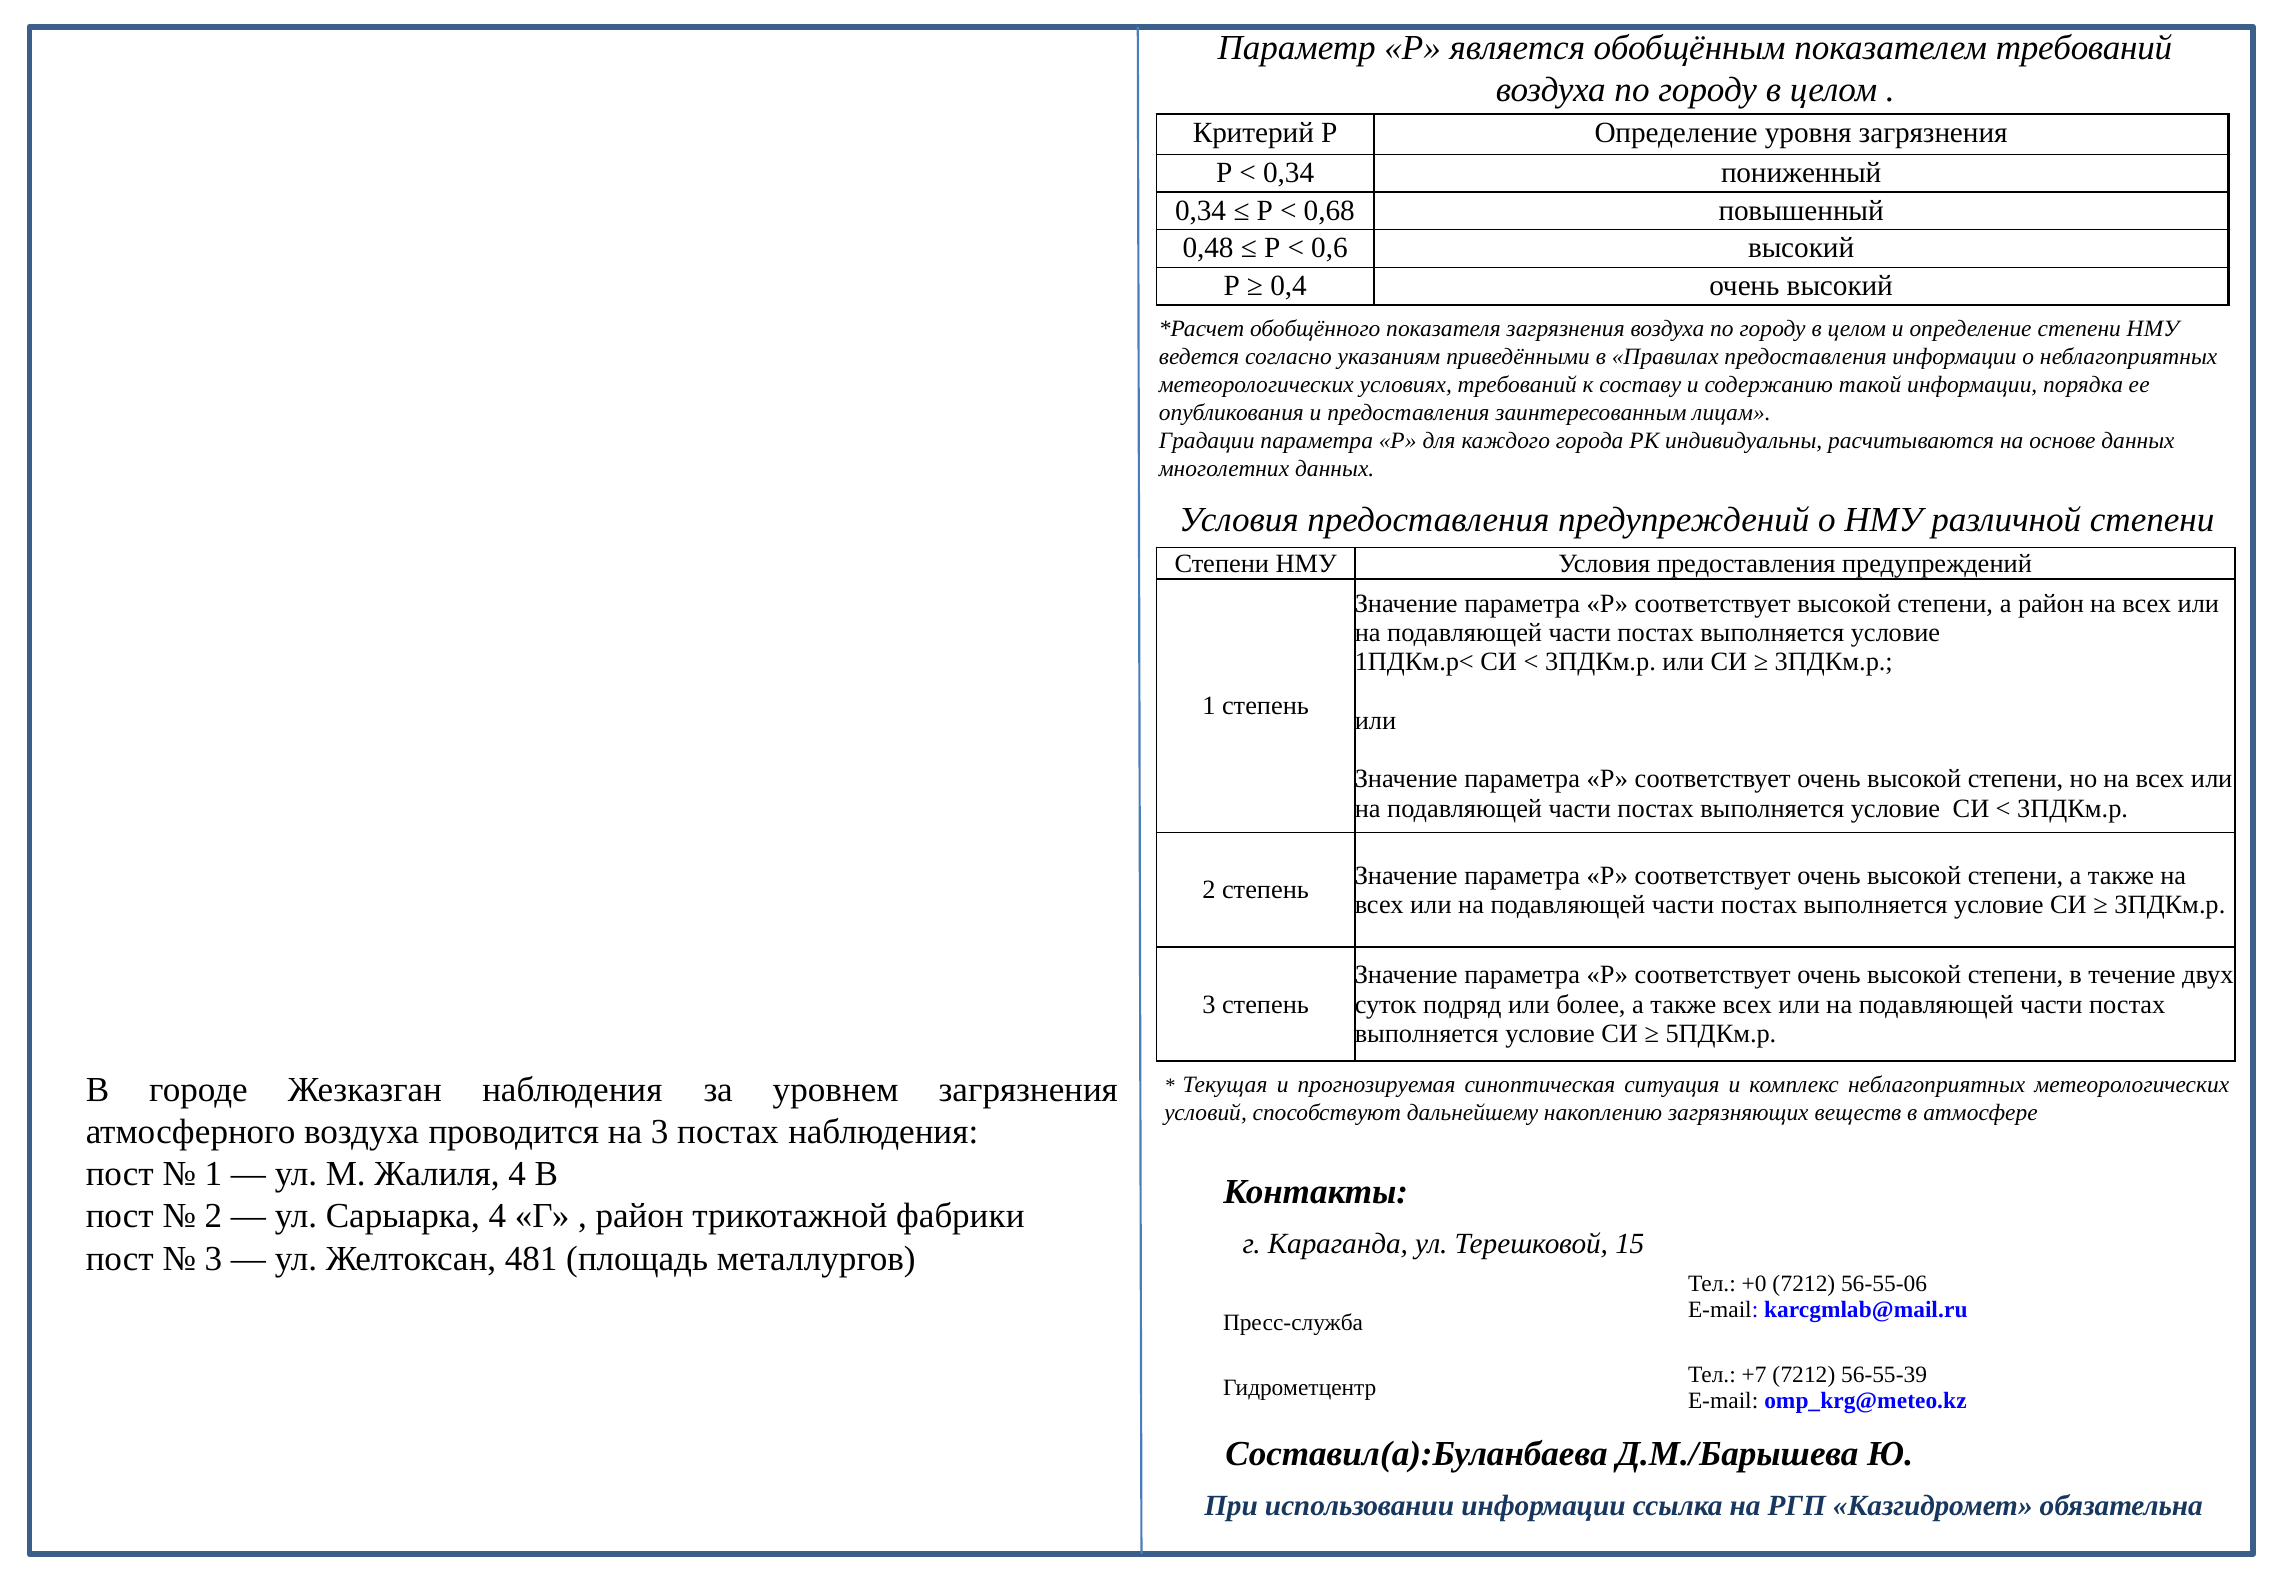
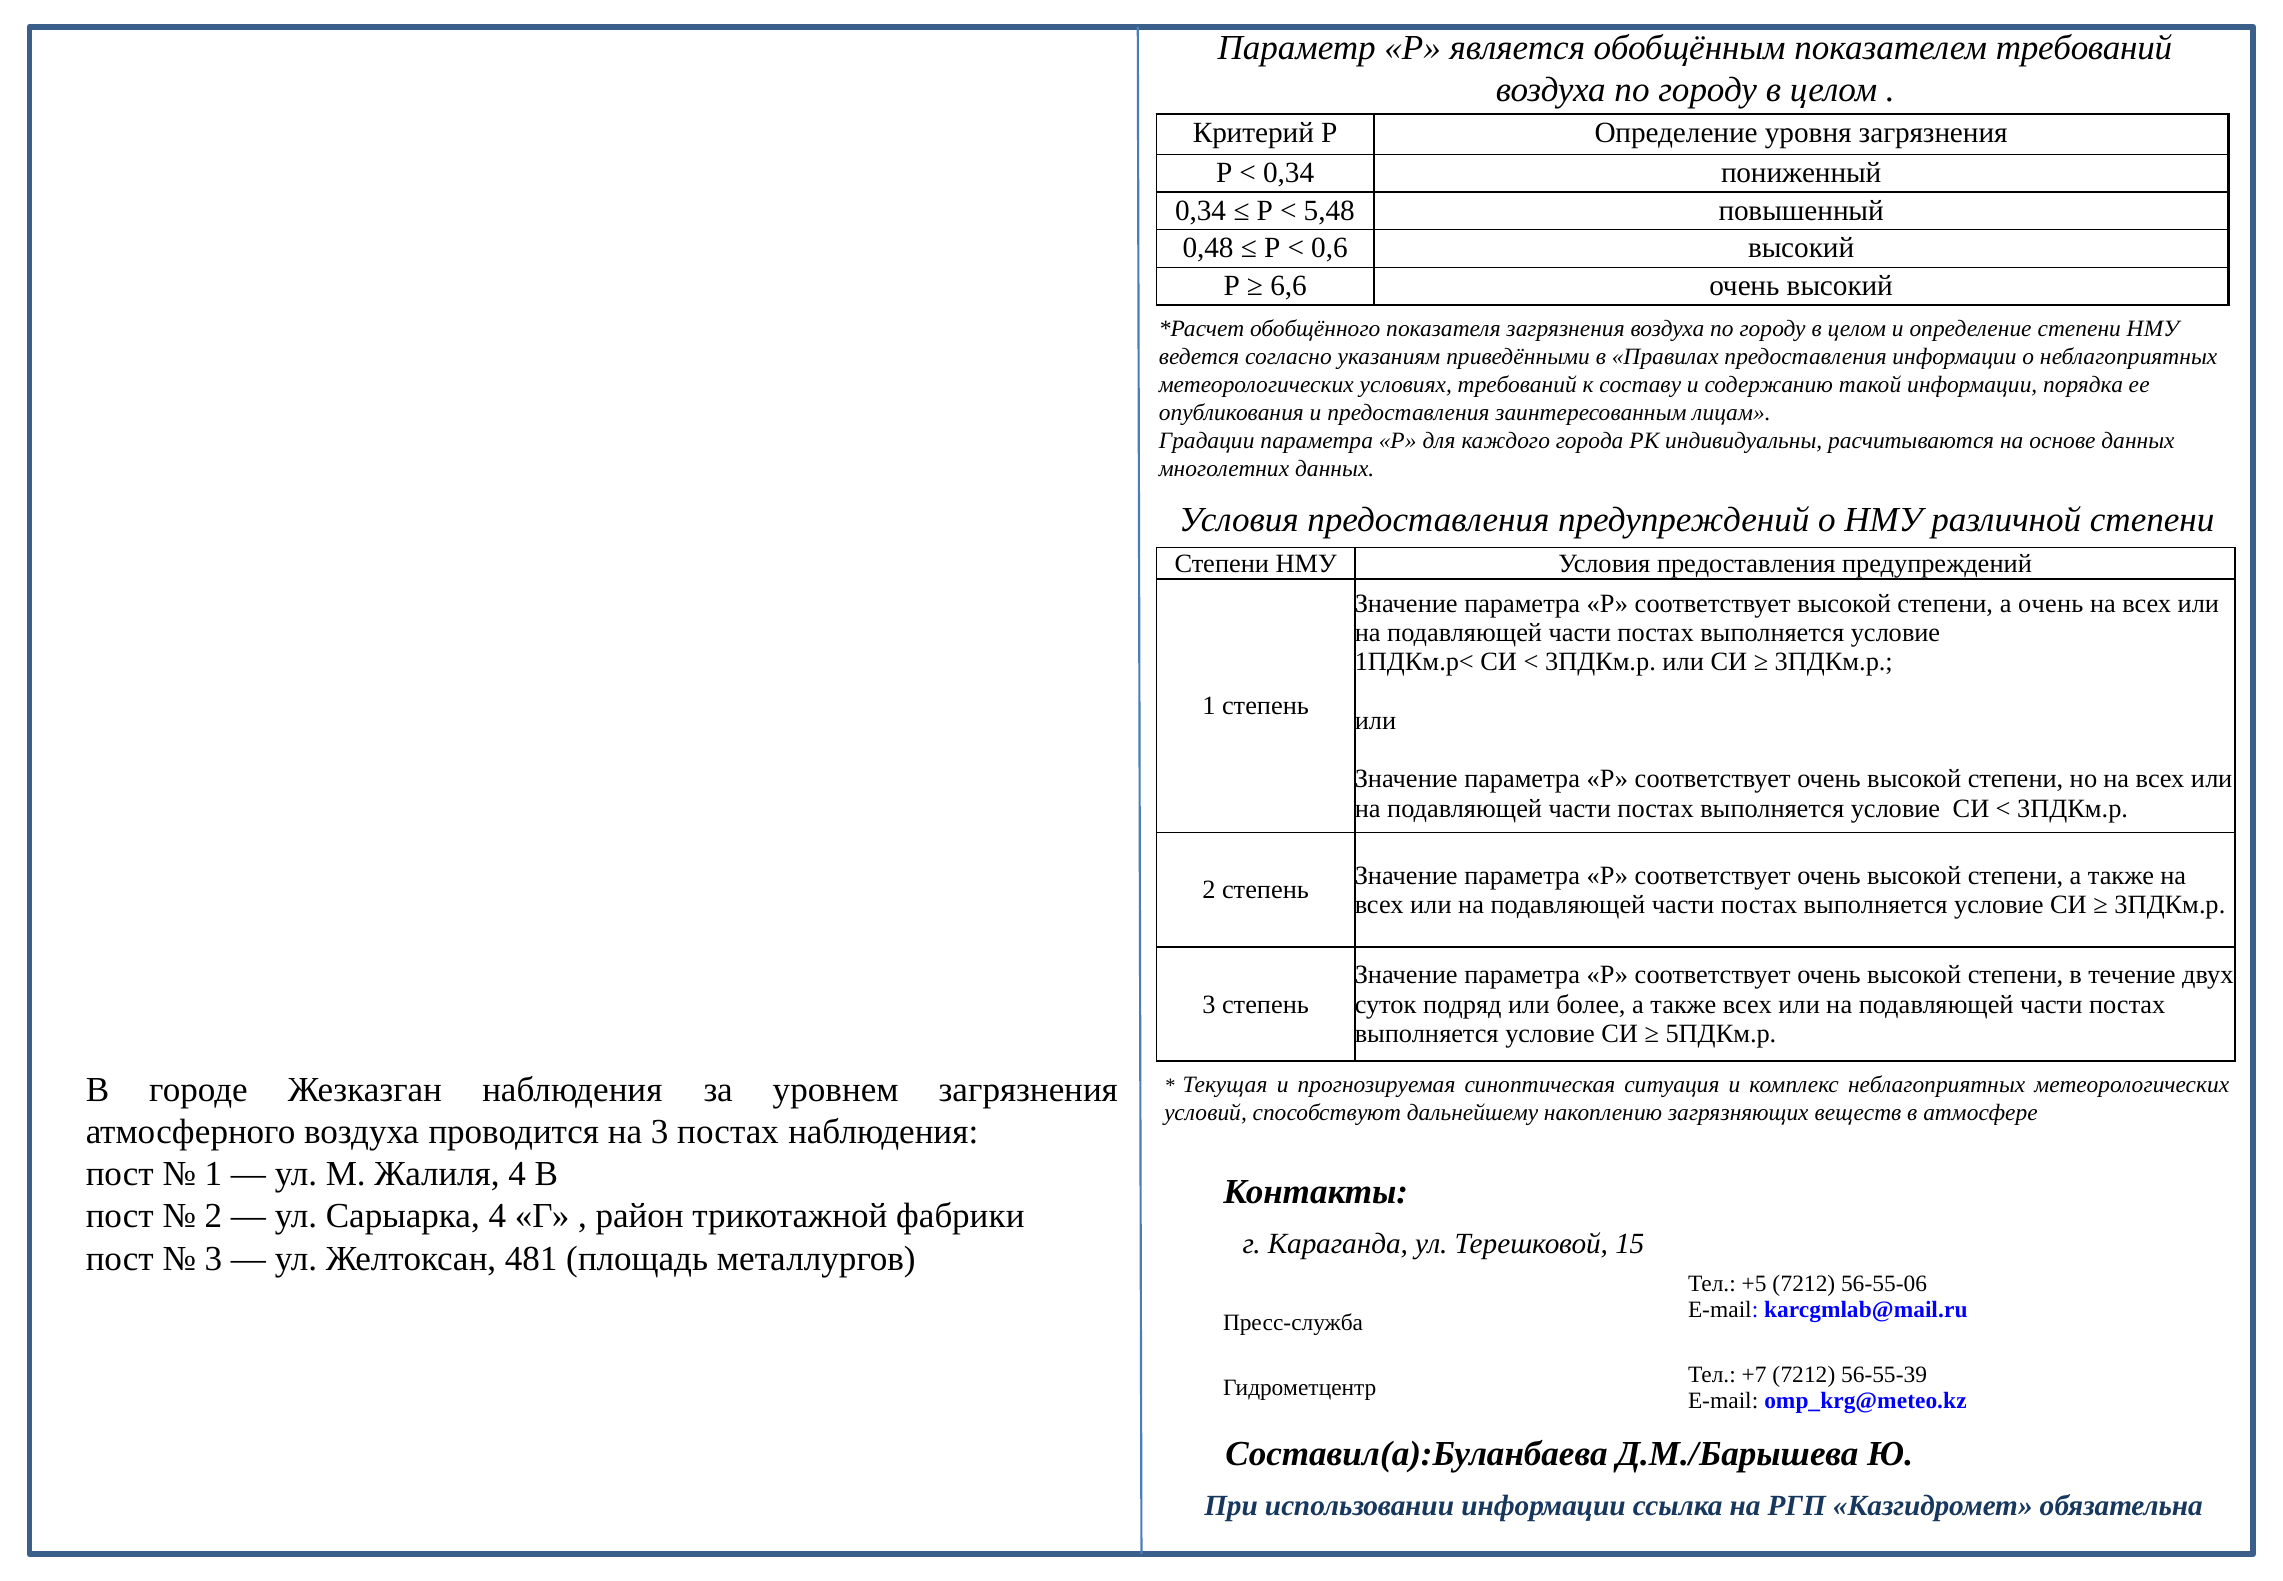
0,68: 0,68 -> 5,48
0,4: 0,4 -> 6,6
а район: район -> очень
+0: +0 -> +5
